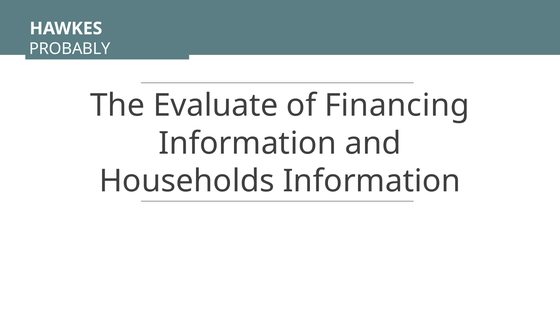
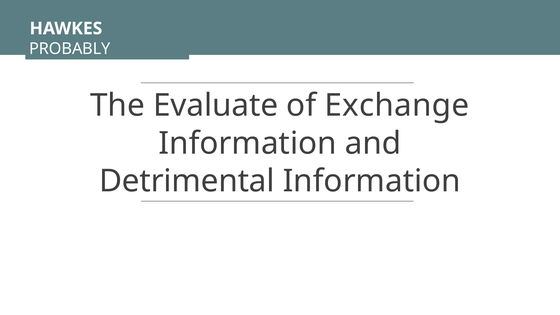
Financing: Financing -> Exchange
Households: Households -> Detrimental
